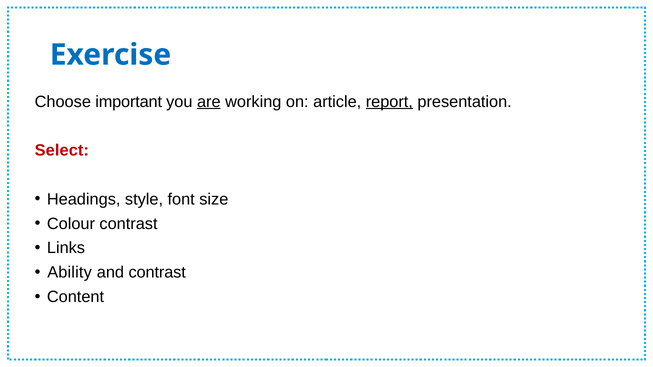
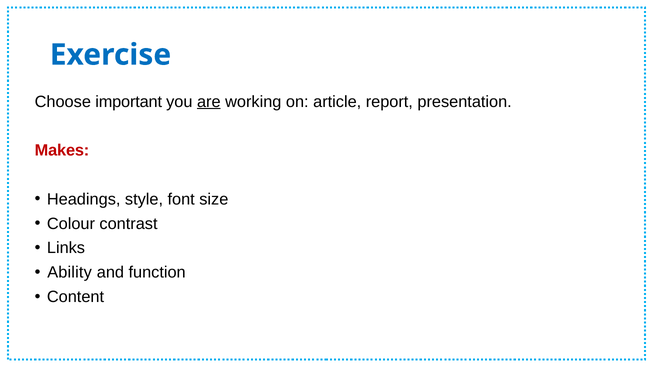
report underline: present -> none
Select: Select -> Makes
and contrast: contrast -> function
